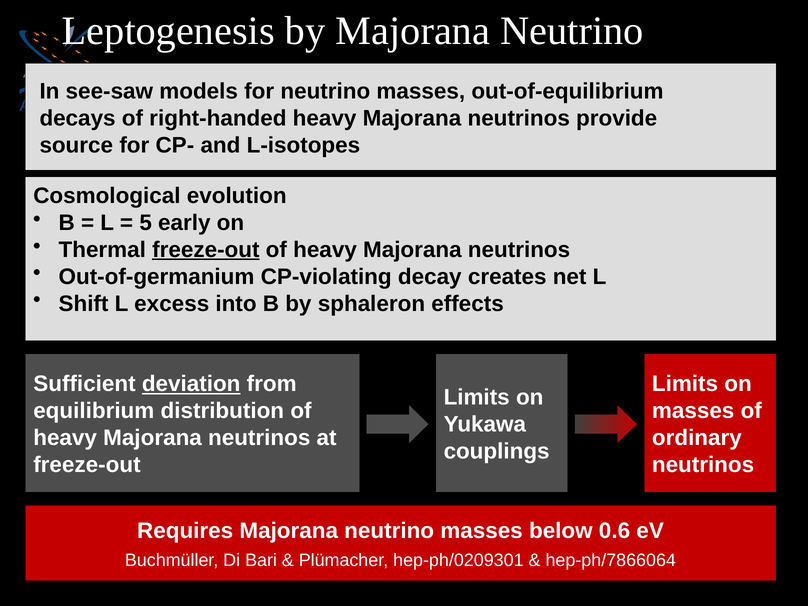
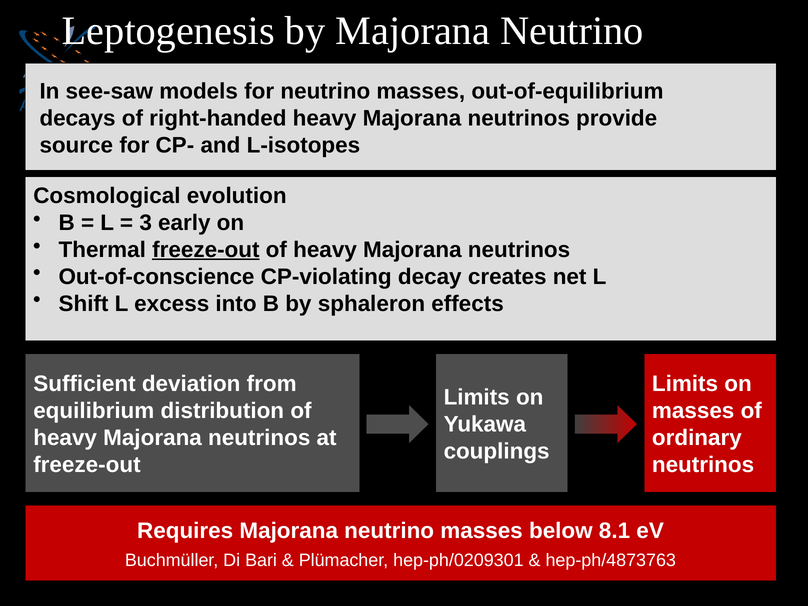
5: 5 -> 3
Out-of-germanium: Out-of-germanium -> Out-of-conscience
deviation underline: present -> none
0.6: 0.6 -> 8.1
hep-ph/7866064: hep-ph/7866064 -> hep-ph/4873763
